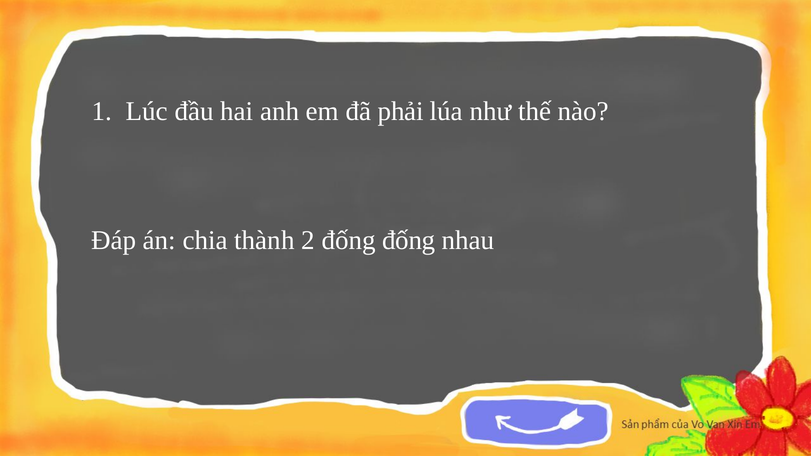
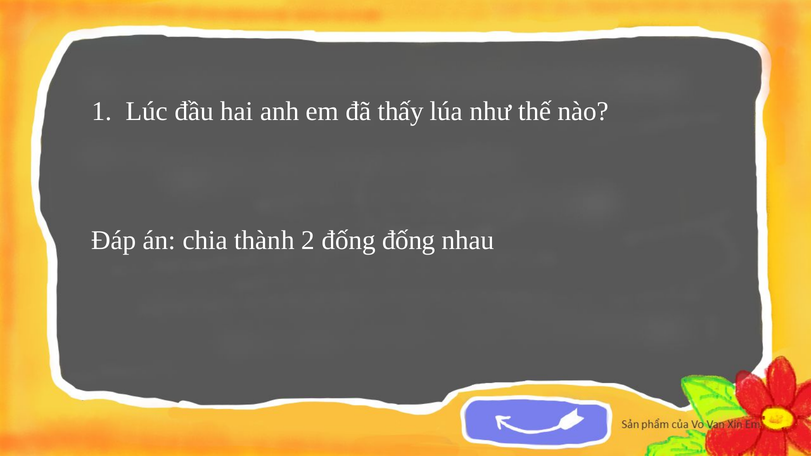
phải: phải -> thấy
